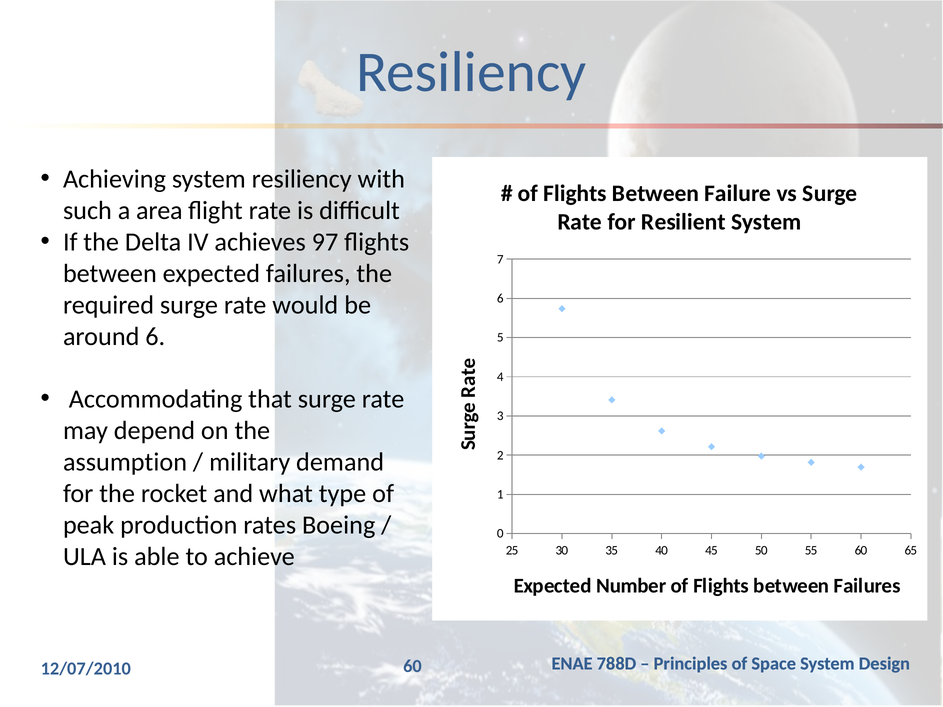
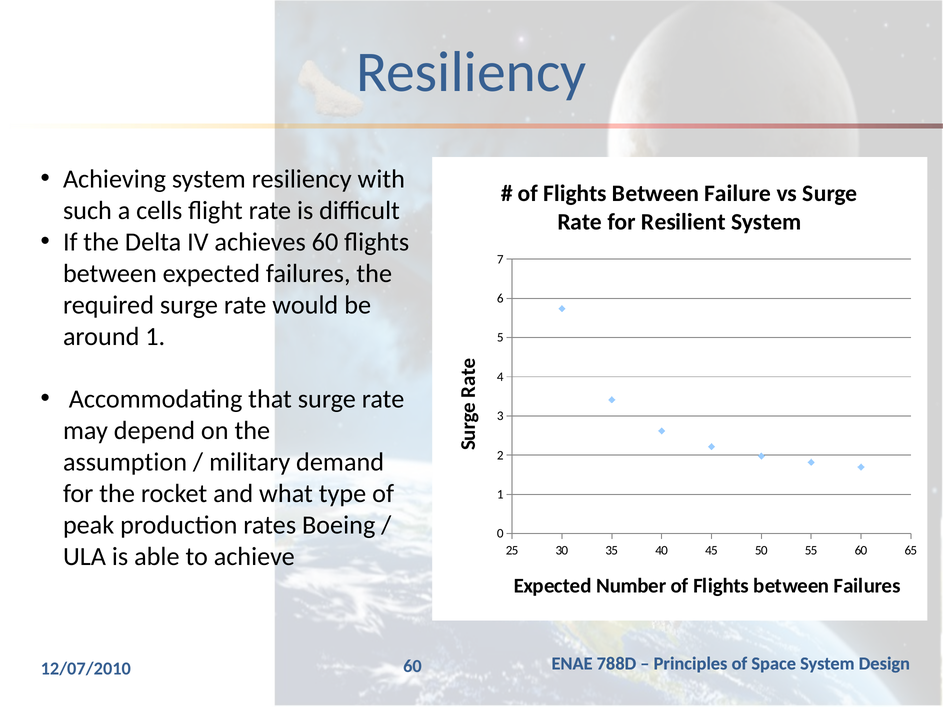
area: area -> cells
achieves 97: 97 -> 60
around 6: 6 -> 1
